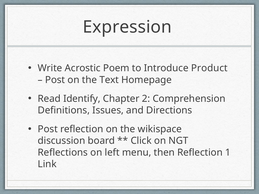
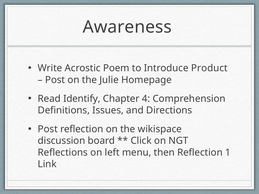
Expression: Expression -> Awareness
Text: Text -> Julie
2: 2 -> 4
